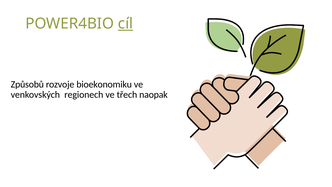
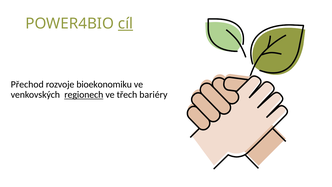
Způsobů: Způsobů -> Přechod
regionech underline: none -> present
naopak: naopak -> bariéry
